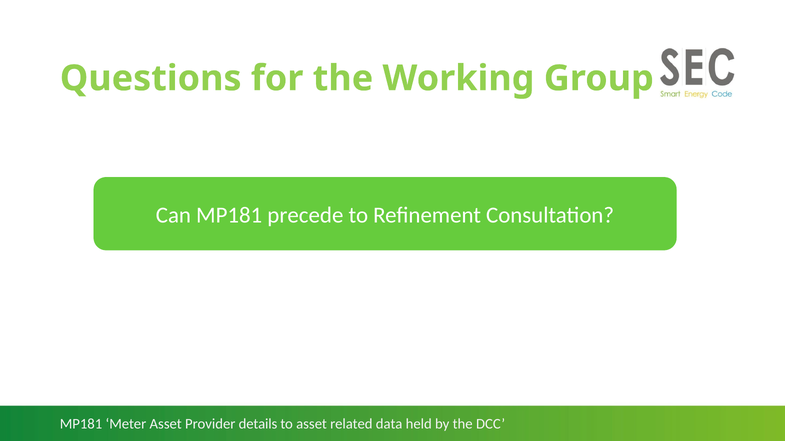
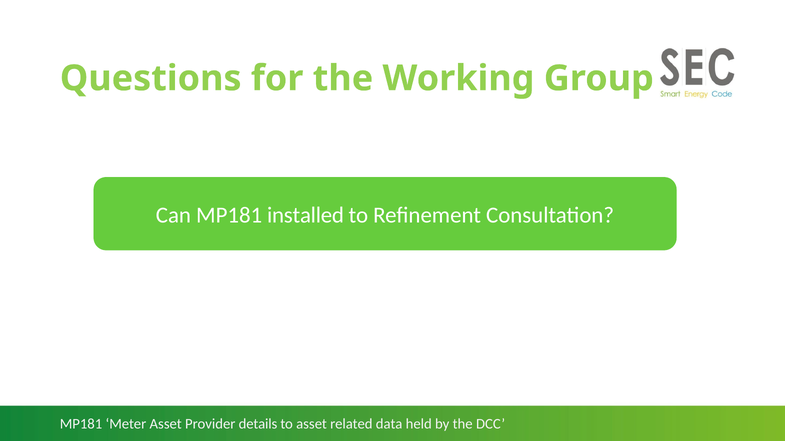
precede: precede -> installed
